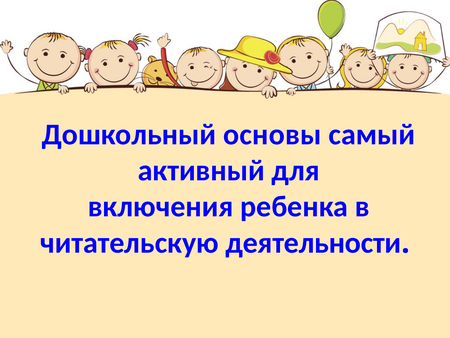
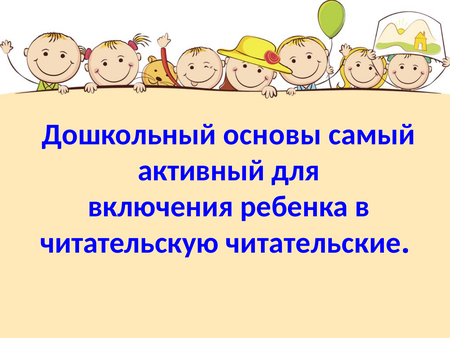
деятельности: деятельности -> читательские
